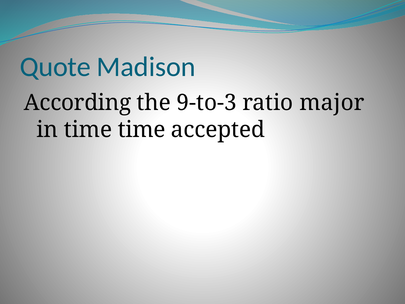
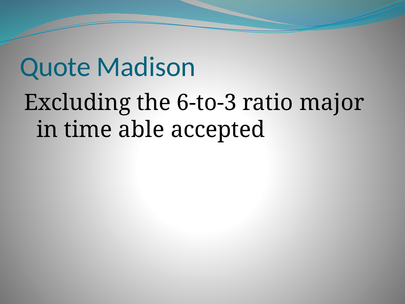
According: According -> Excluding
9-to-3: 9-to-3 -> 6-to-3
time time: time -> able
